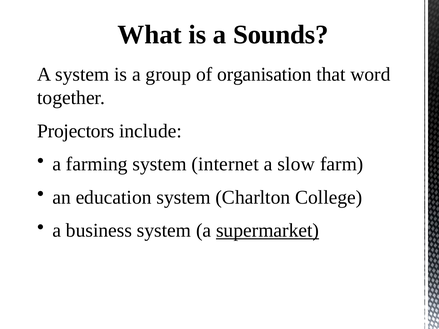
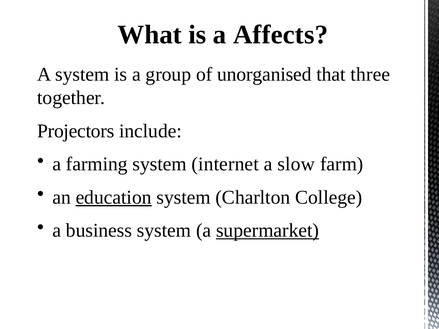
Sounds: Sounds -> Affects
organisation: organisation -> unorganised
word: word -> three
education underline: none -> present
